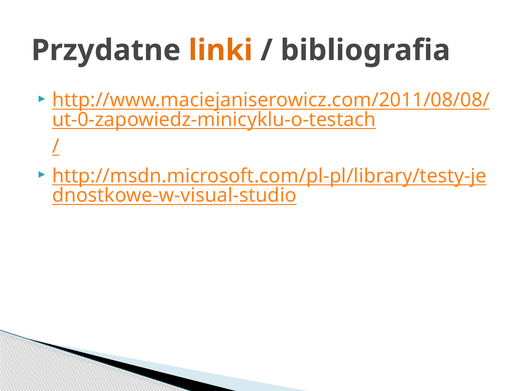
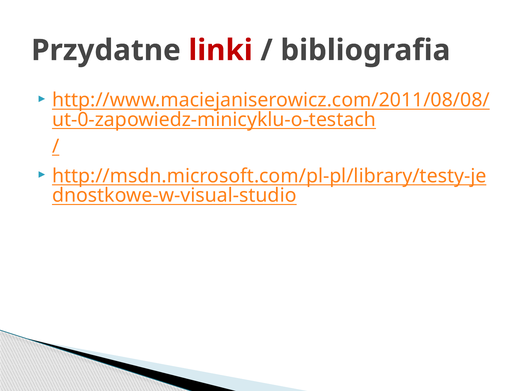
linki colour: orange -> red
